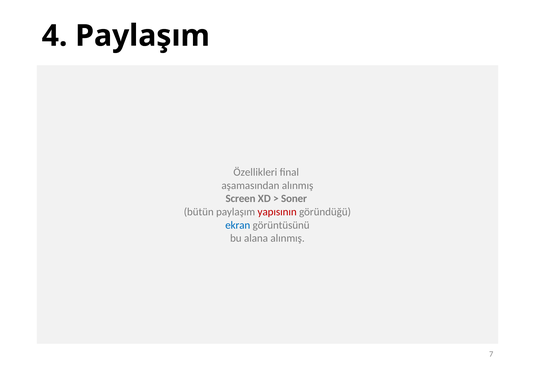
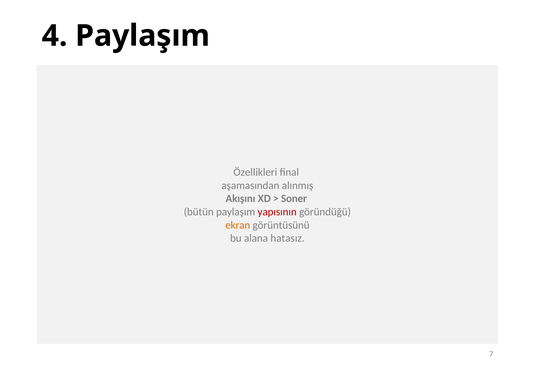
Screen: Screen -> Akışını
ekran colour: blue -> orange
alana alınmış: alınmış -> hatasız
